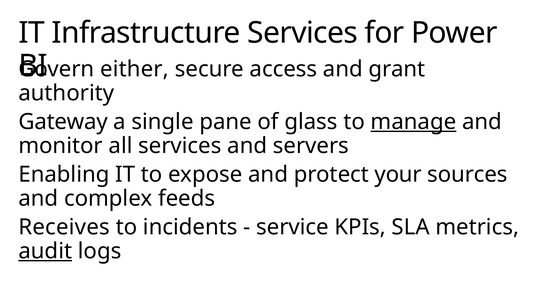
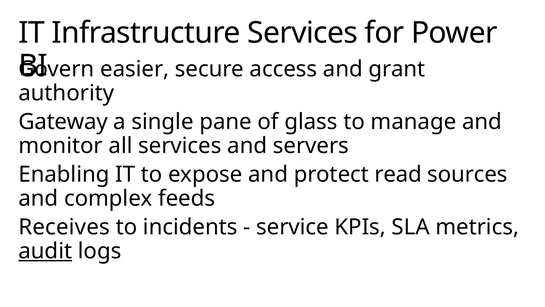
either: either -> easier
manage underline: present -> none
your: your -> read
